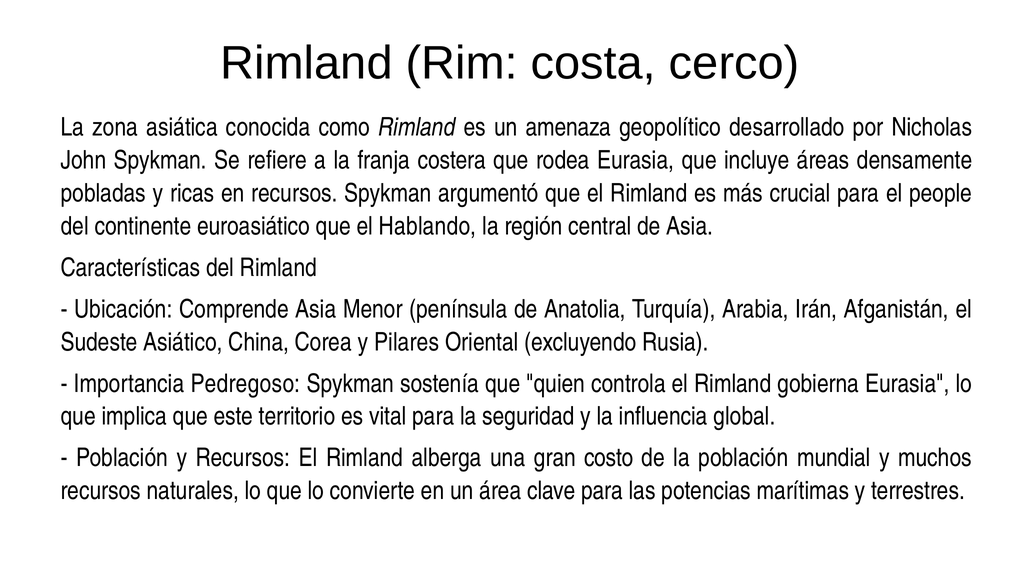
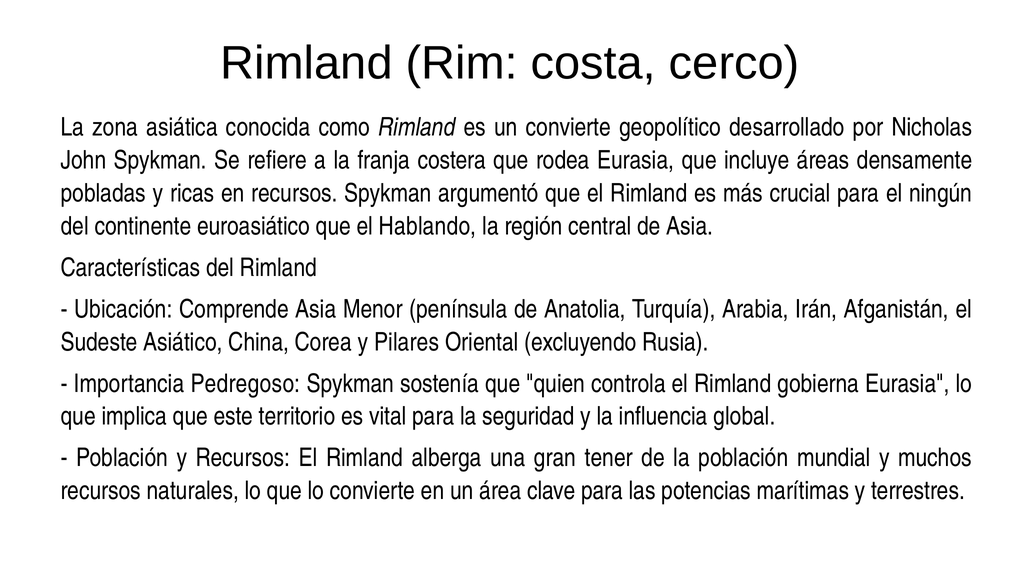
un amenaza: amenaza -> convierte
people: people -> ningún
costo: costo -> tener
